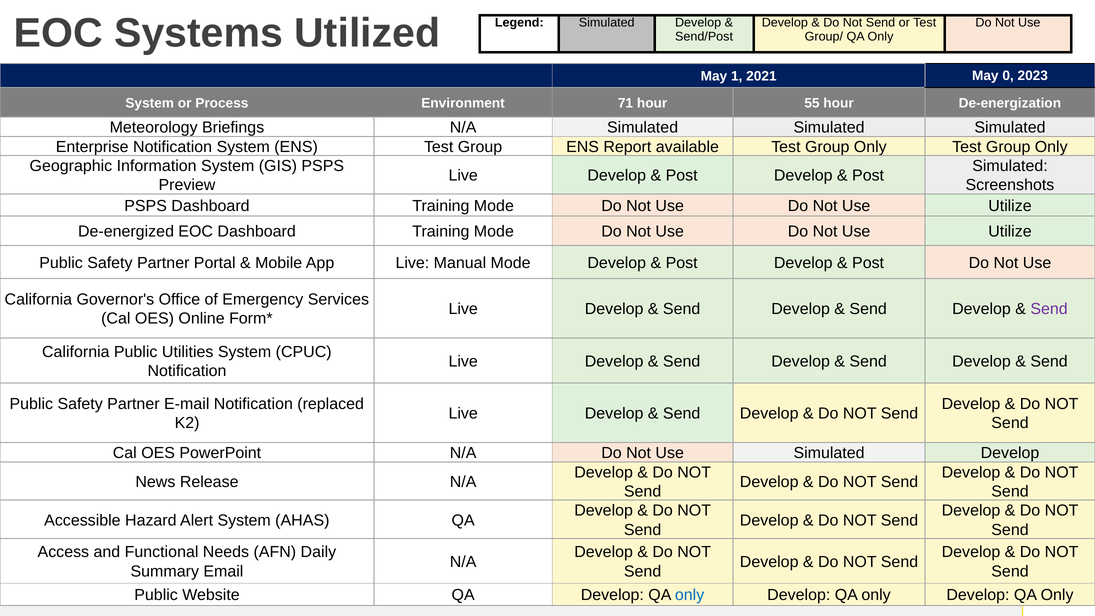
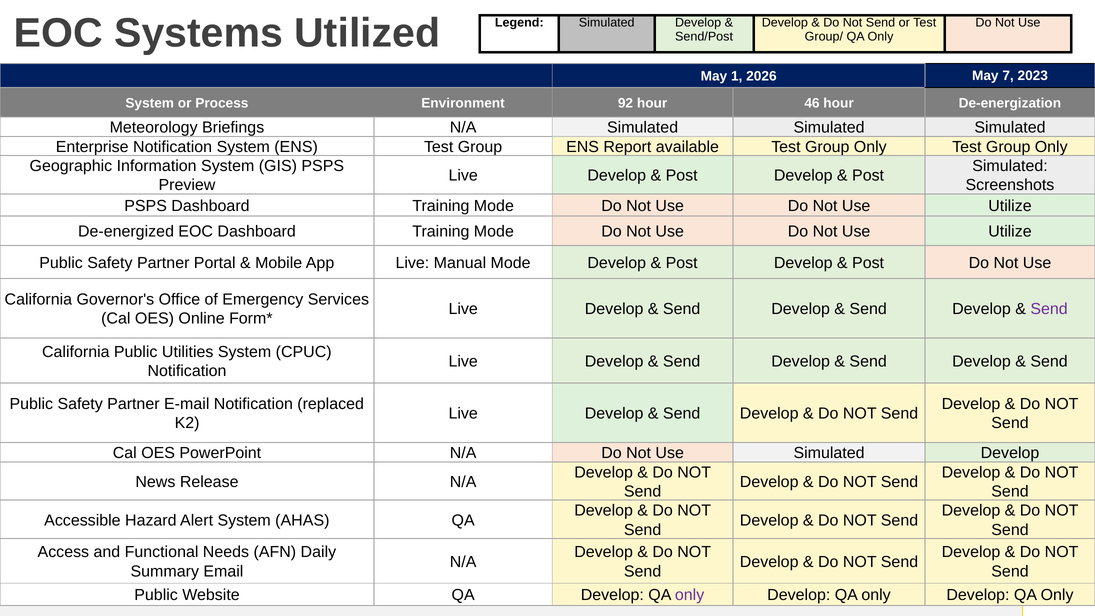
2021: 2021 -> 2026
0: 0 -> 7
71: 71 -> 92
hour 55: 55 -> 46
only at (690, 595) colour: blue -> purple
